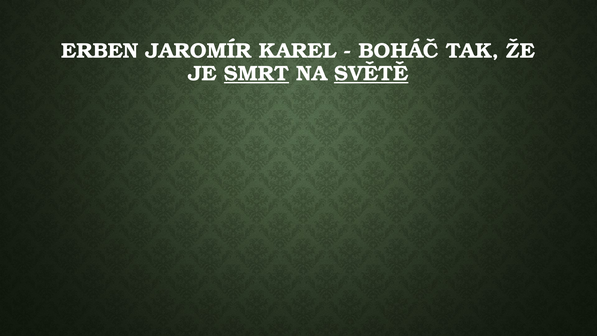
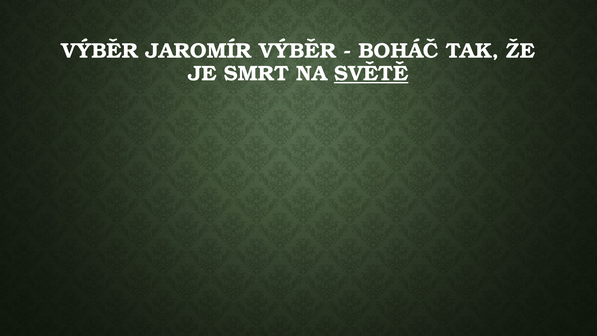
ERBEN at (100, 51): ERBEN -> VÝBĚR
JAROMÍR KAREL: KAREL -> VÝBĚR
SMRT underline: present -> none
